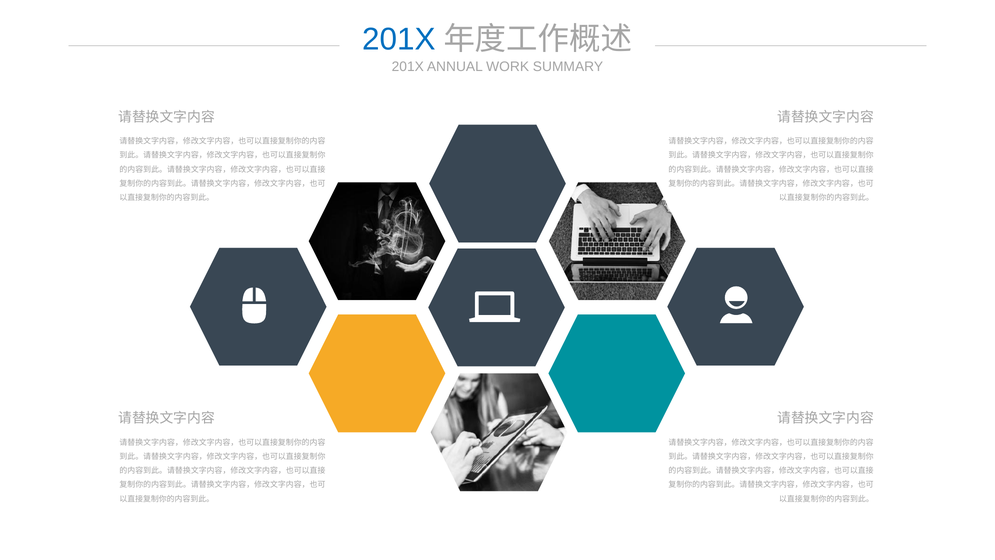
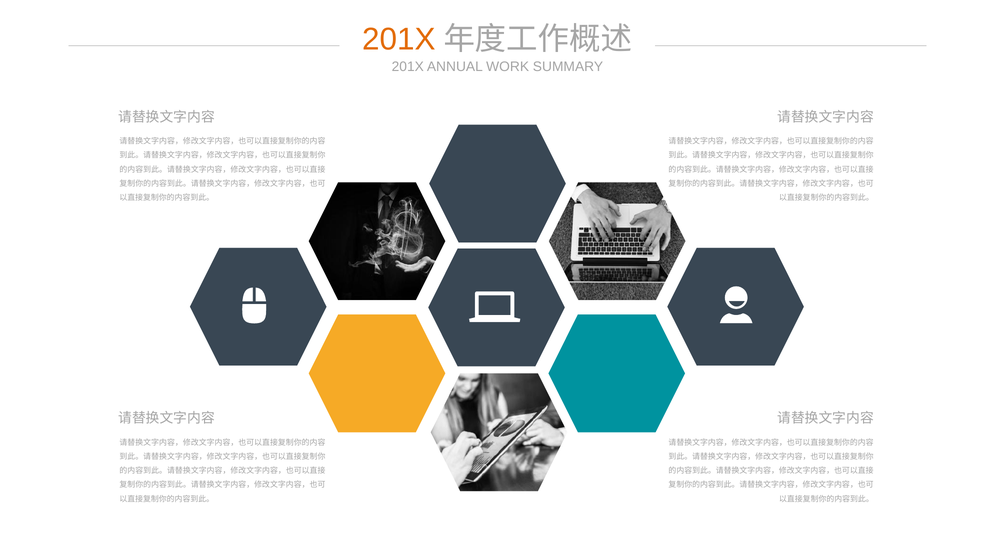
201X at (399, 39) colour: blue -> orange
